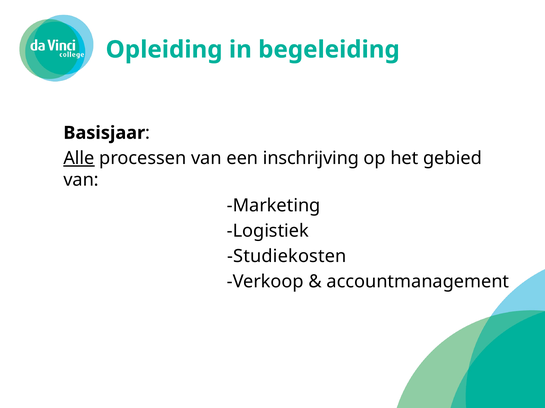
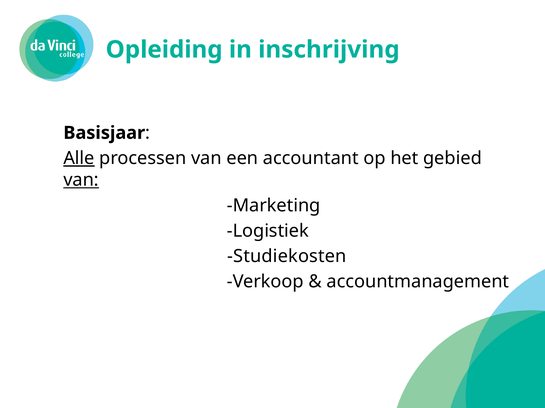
begeleiding: begeleiding -> inschrijving
inschrijving: inschrijving -> accountant
van at (81, 180) underline: none -> present
